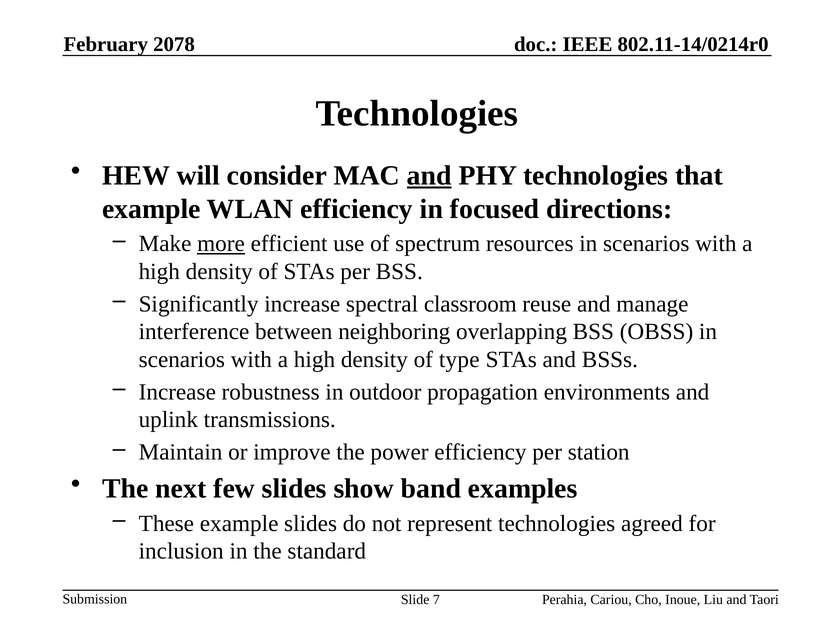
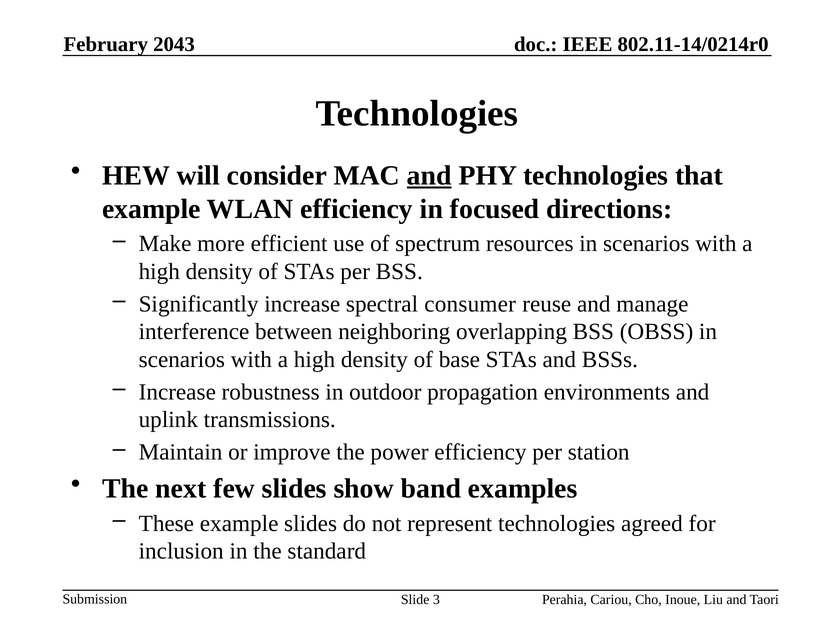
2078: 2078 -> 2043
more underline: present -> none
classroom: classroom -> consumer
type: type -> base
7: 7 -> 3
